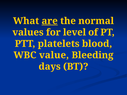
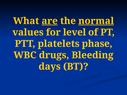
normal underline: none -> present
blood: blood -> phase
value: value -> drugs
